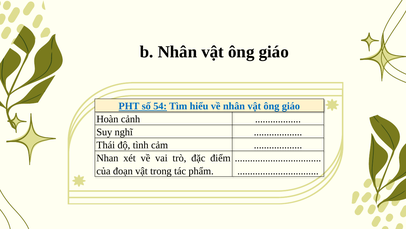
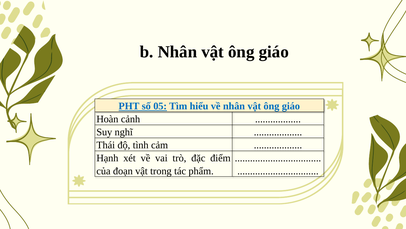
54: 54 -> 05
Nhan: Nhan -> Hạnh
